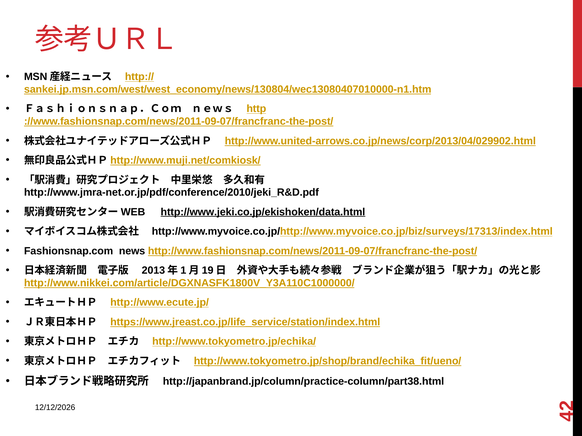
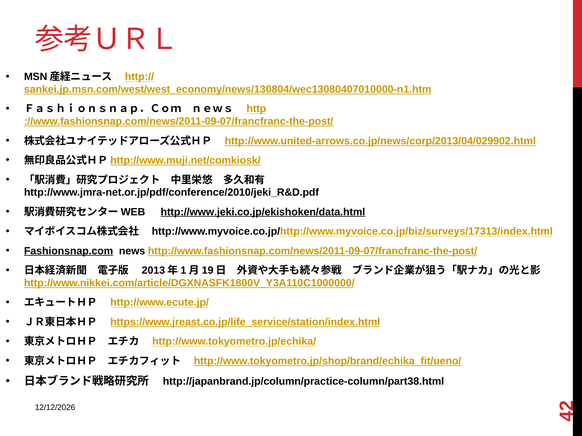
Fashionsnap.com underline: none -> present
